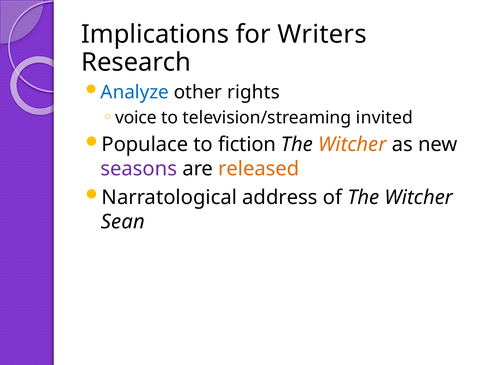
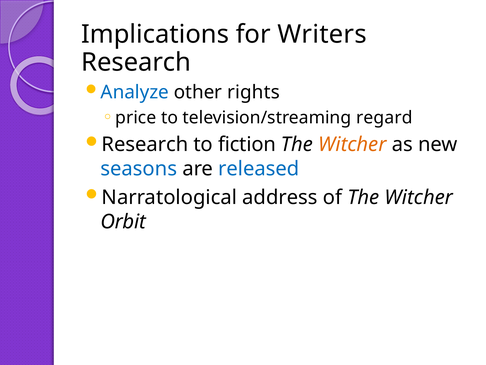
voice: voice -> price
invited: invited -> regard
Populace at (145, 144): Populace -> Research
seasons colour: purple -> blue
released colour: orange -> blue
Sean: Sean -> Orbit
